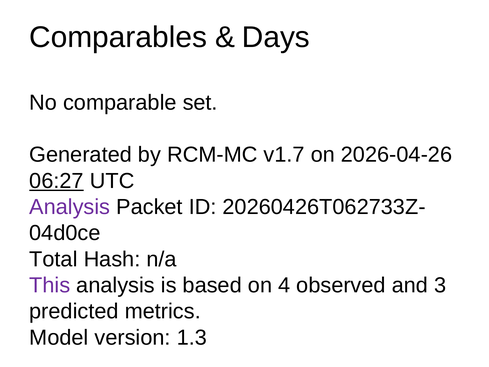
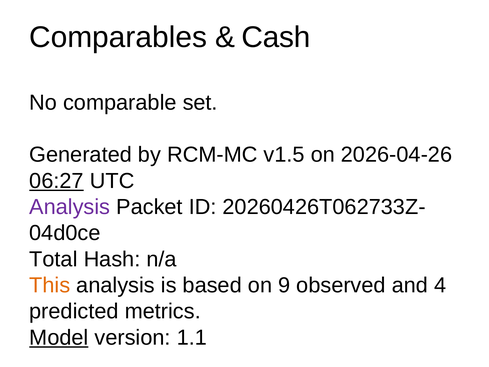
Days: Days -> Cash
v1.7: v1.7 -> v1.5
This colour: purple -> orange
4: 4 -> 9
3: 3 -> 4
Model underline: none -> present
1.3: 1.3 -> 1.1
